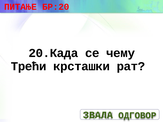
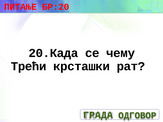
ЗВАЛА: ЗВАЛА -> ГРАДА
